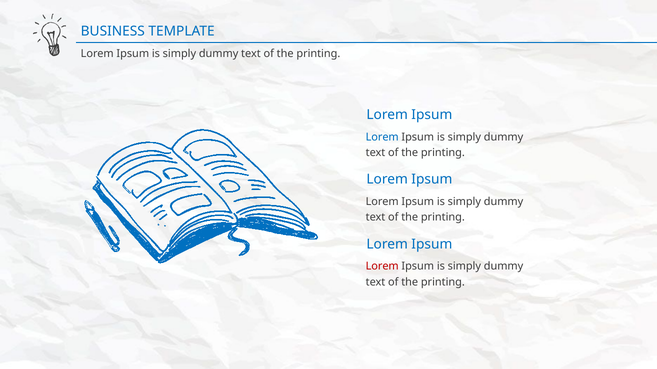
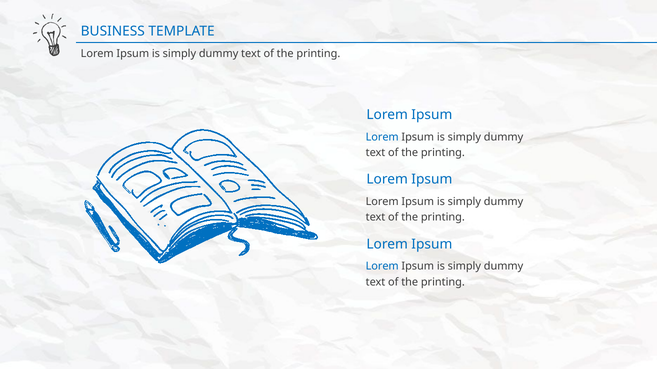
Lorem at (382, 267) colour: red -> blue
